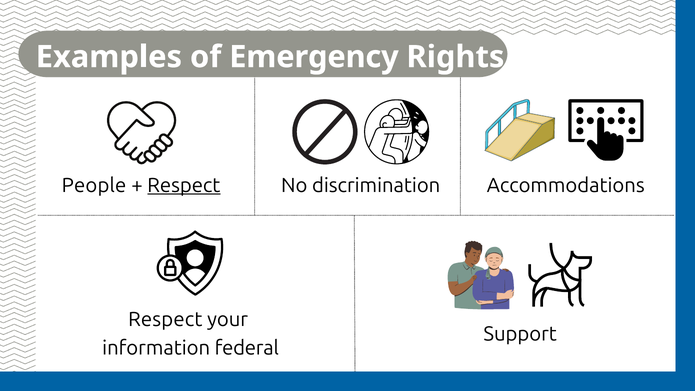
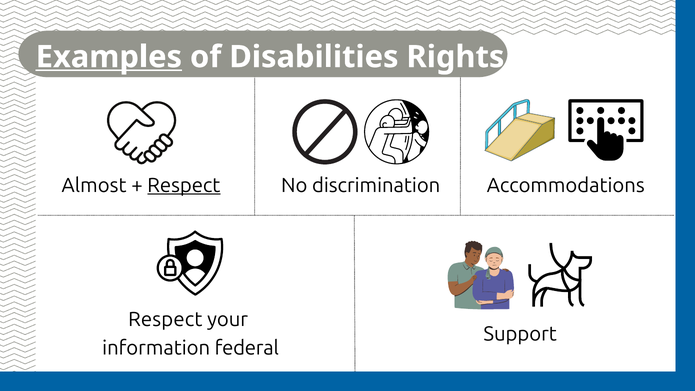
Examples underline: none -> present
Emergency: Emergency -> Disabilities
People: People -> Almost
